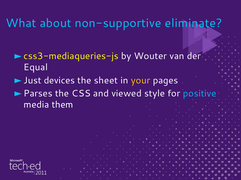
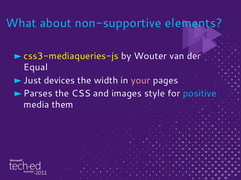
eliminate: eliminate -> elements
sheet: sheet -> width
your colour: yellow -> pink
viewed: viewed -> images
